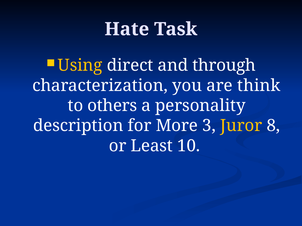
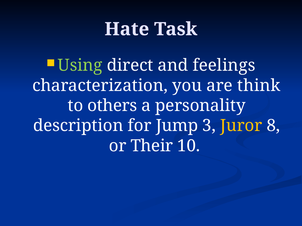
Using colour: yellow -> light green
through: through -> feelings
More: More -> Jump
Least: Least -> Their
